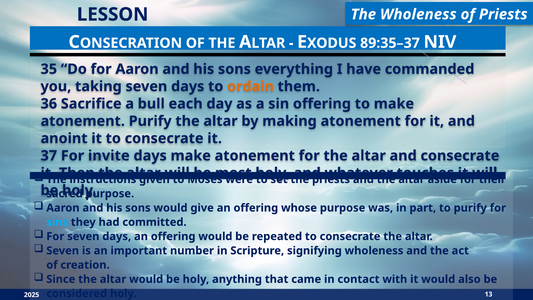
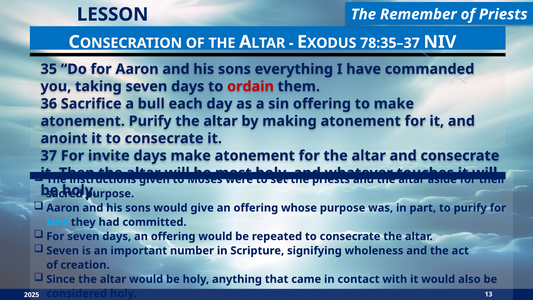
The Wholeness: Wholeness -> Remember
89:35–37: 89:35–37 -> 78:35–37
ordain colour: orange -> red
